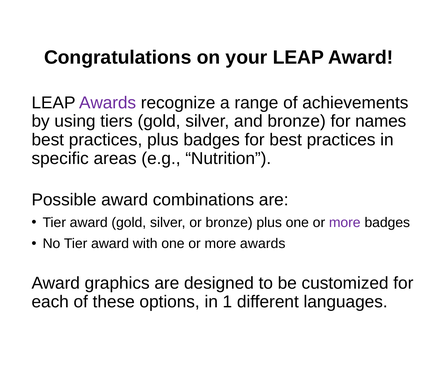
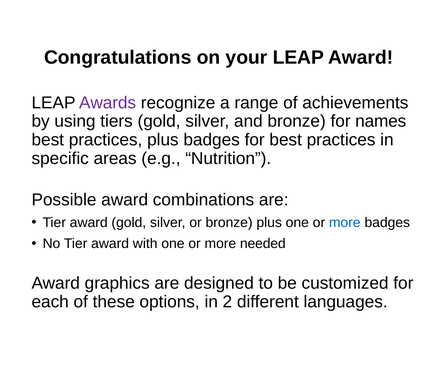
more at (345, 223) colour: purple -> blue
more awards: awards -> needed
1: 1 -> 2
